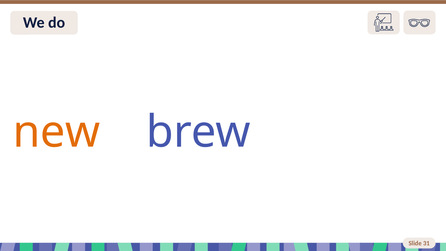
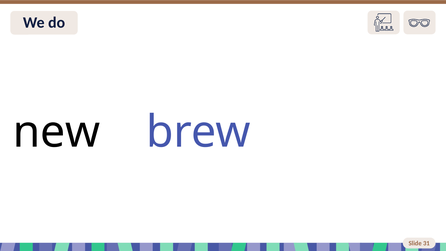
new colour: orange -> black
